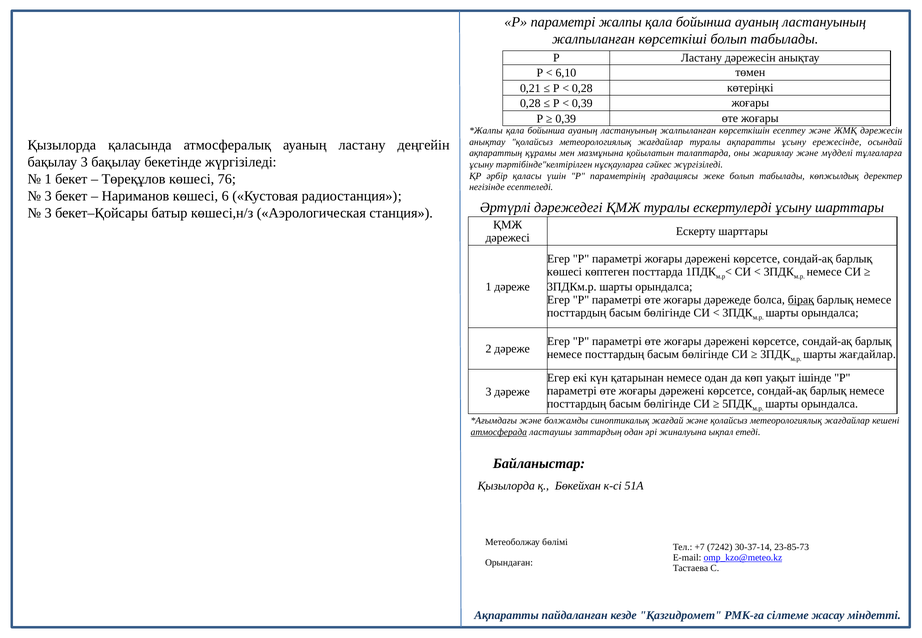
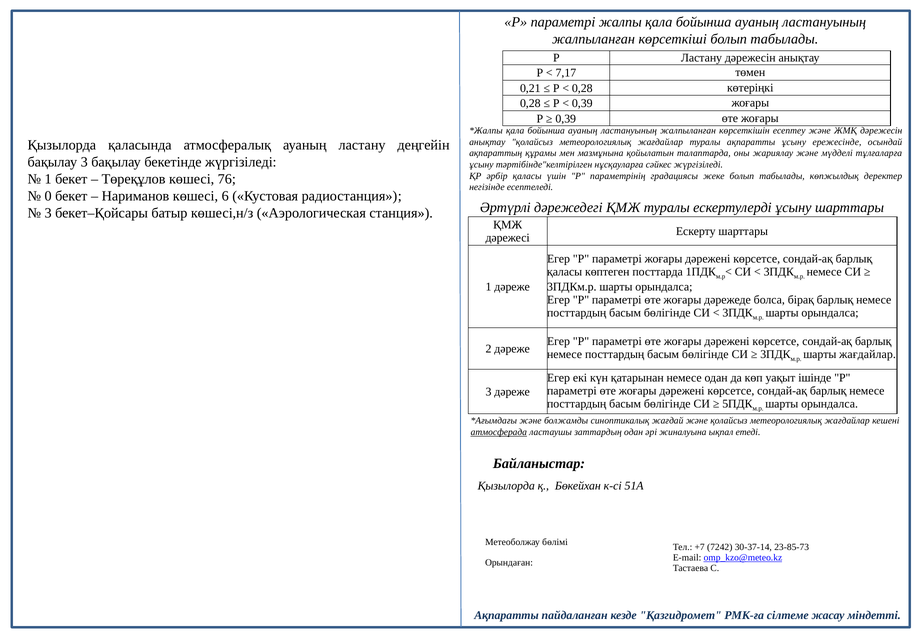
6,10: 6,10 -> 7,17
3 at (48, 196): 3 -> 0
көшесі at (565, 272): көшесі -> қаласы
бірақ underline: present -> none
